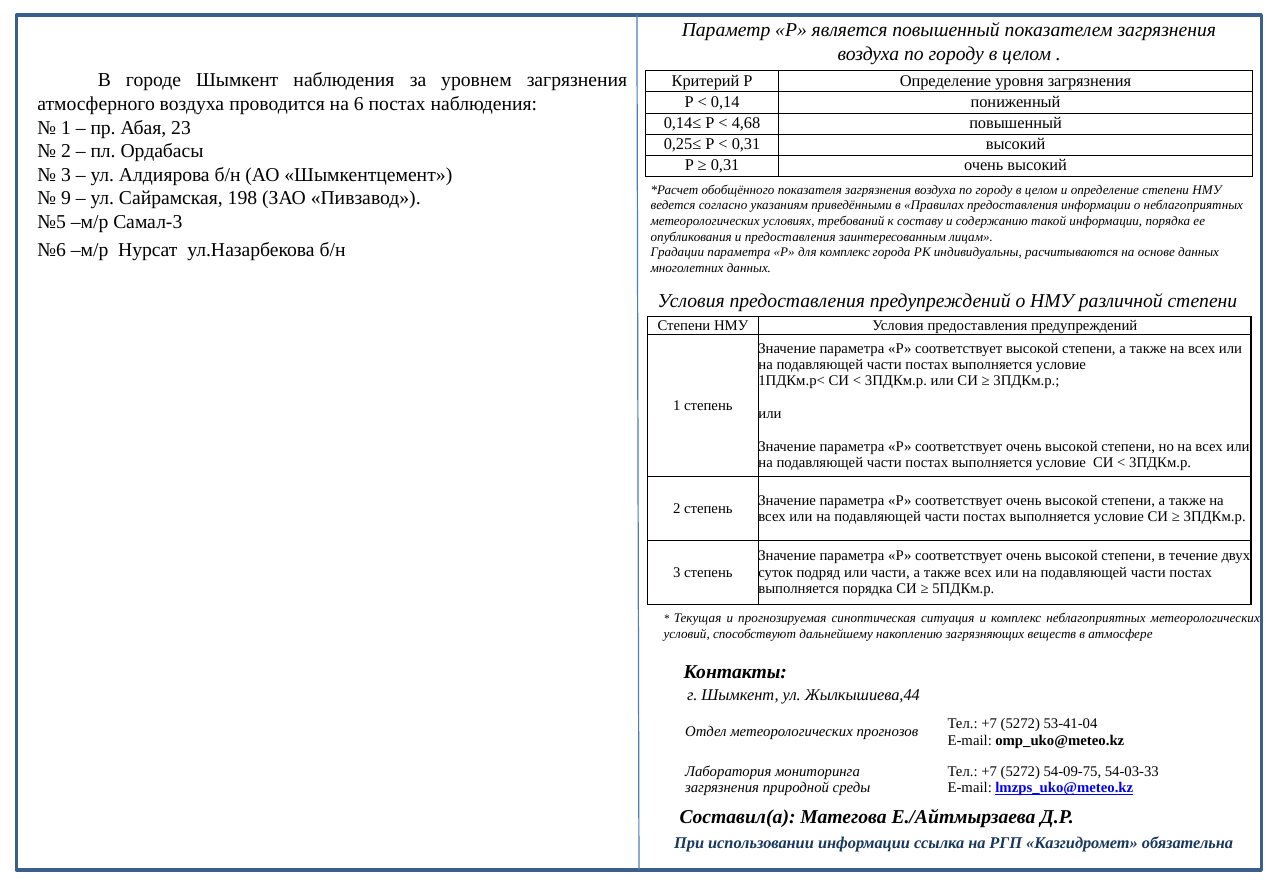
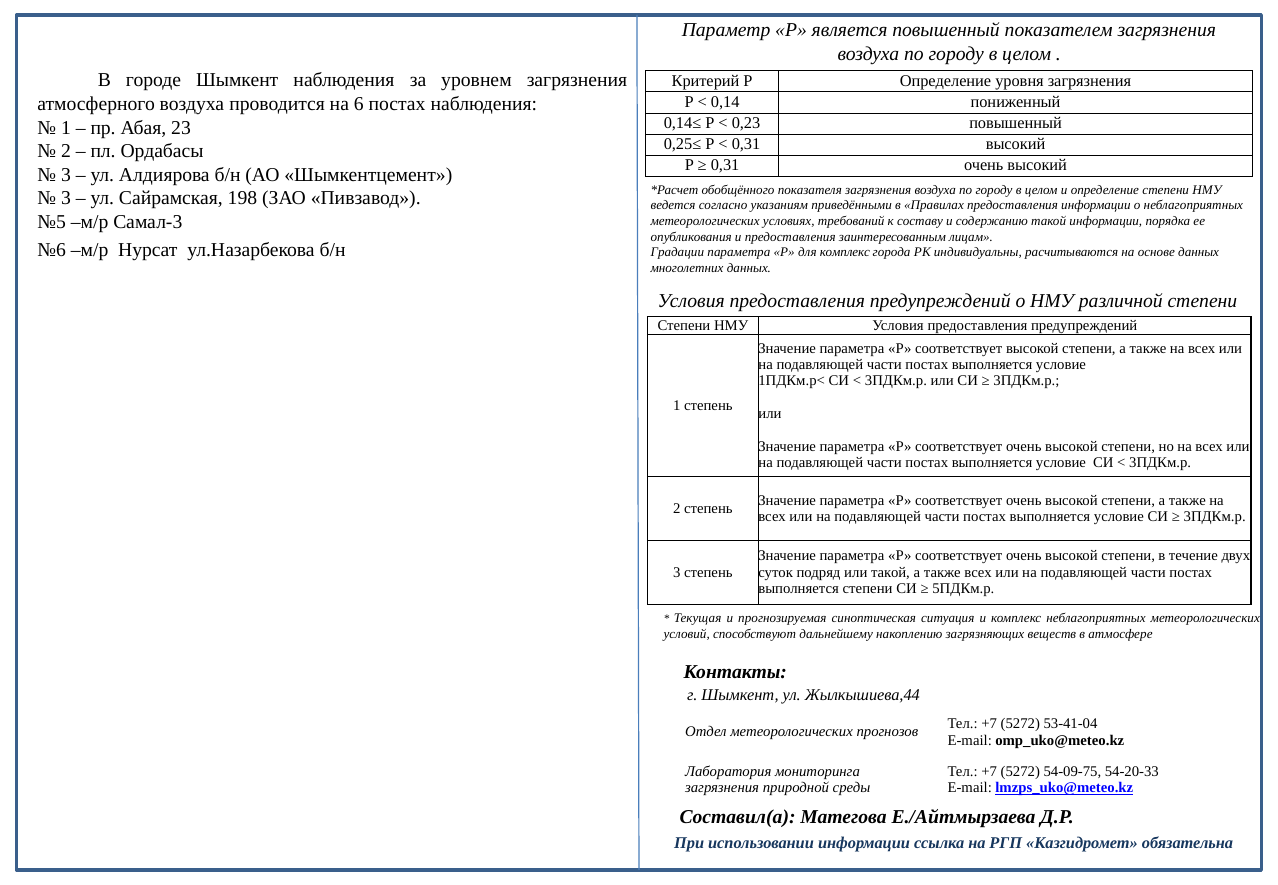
4,68: 4,68 -> 0,23
9 at (66, 198): 9 -> 3
или части: части -> такой
выполняется порядка: порядка -> степени
54-03-33: 54-03-33 -> 54-20-33
